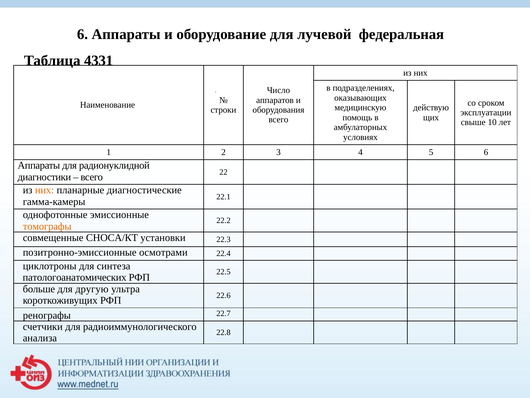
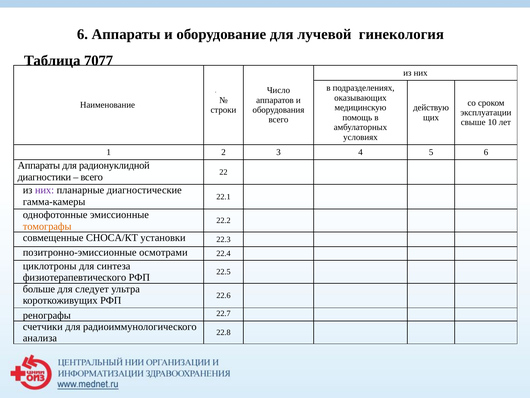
федеральная: федеральная -> гинекология
4331: 4331 -> 7077
них at (45, 190) colour: orange -> purple
патологоанатомических: патологоанатомических -> физиотерапевтического
другую: другую -> следует
